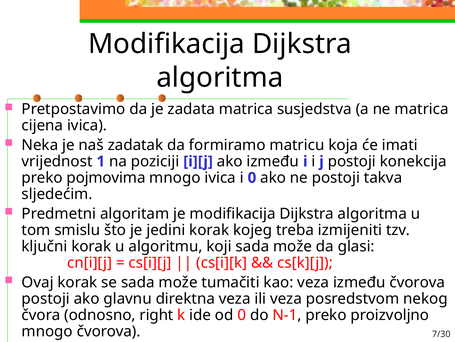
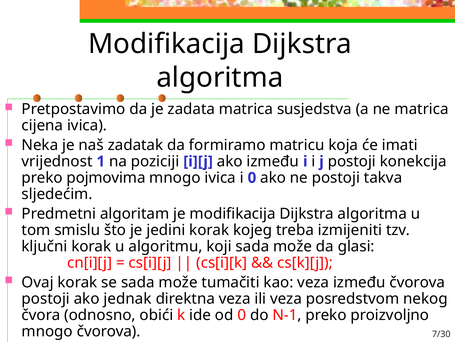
glavnu: glavnu -> jednak
right: right -> obići
